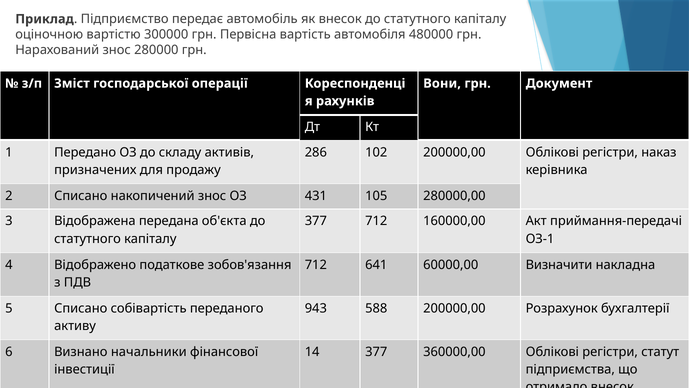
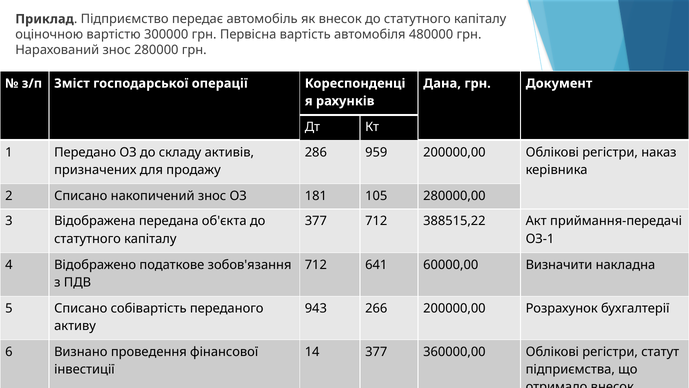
Вони: Вони -> Дана
102: 102 -> 959
431: 431 -> 181
160000,00: 160000,00 -> 388515,22
588: 588 -> 266
начальники: начальники -> проведення
